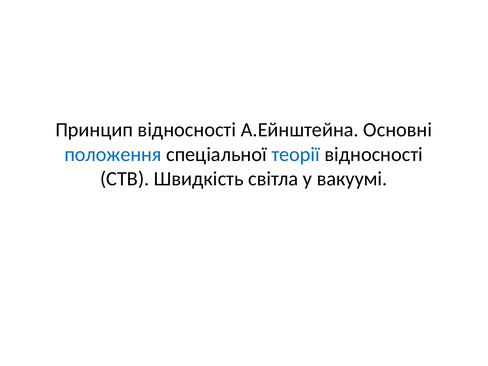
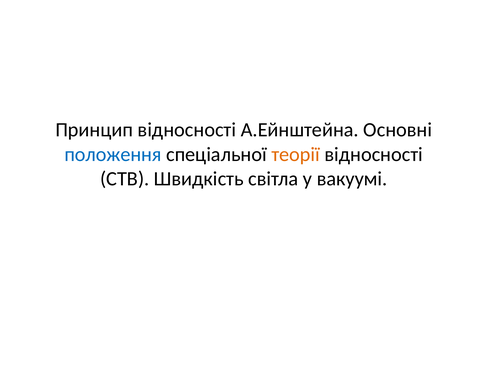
теорії colour: blue -> orange
